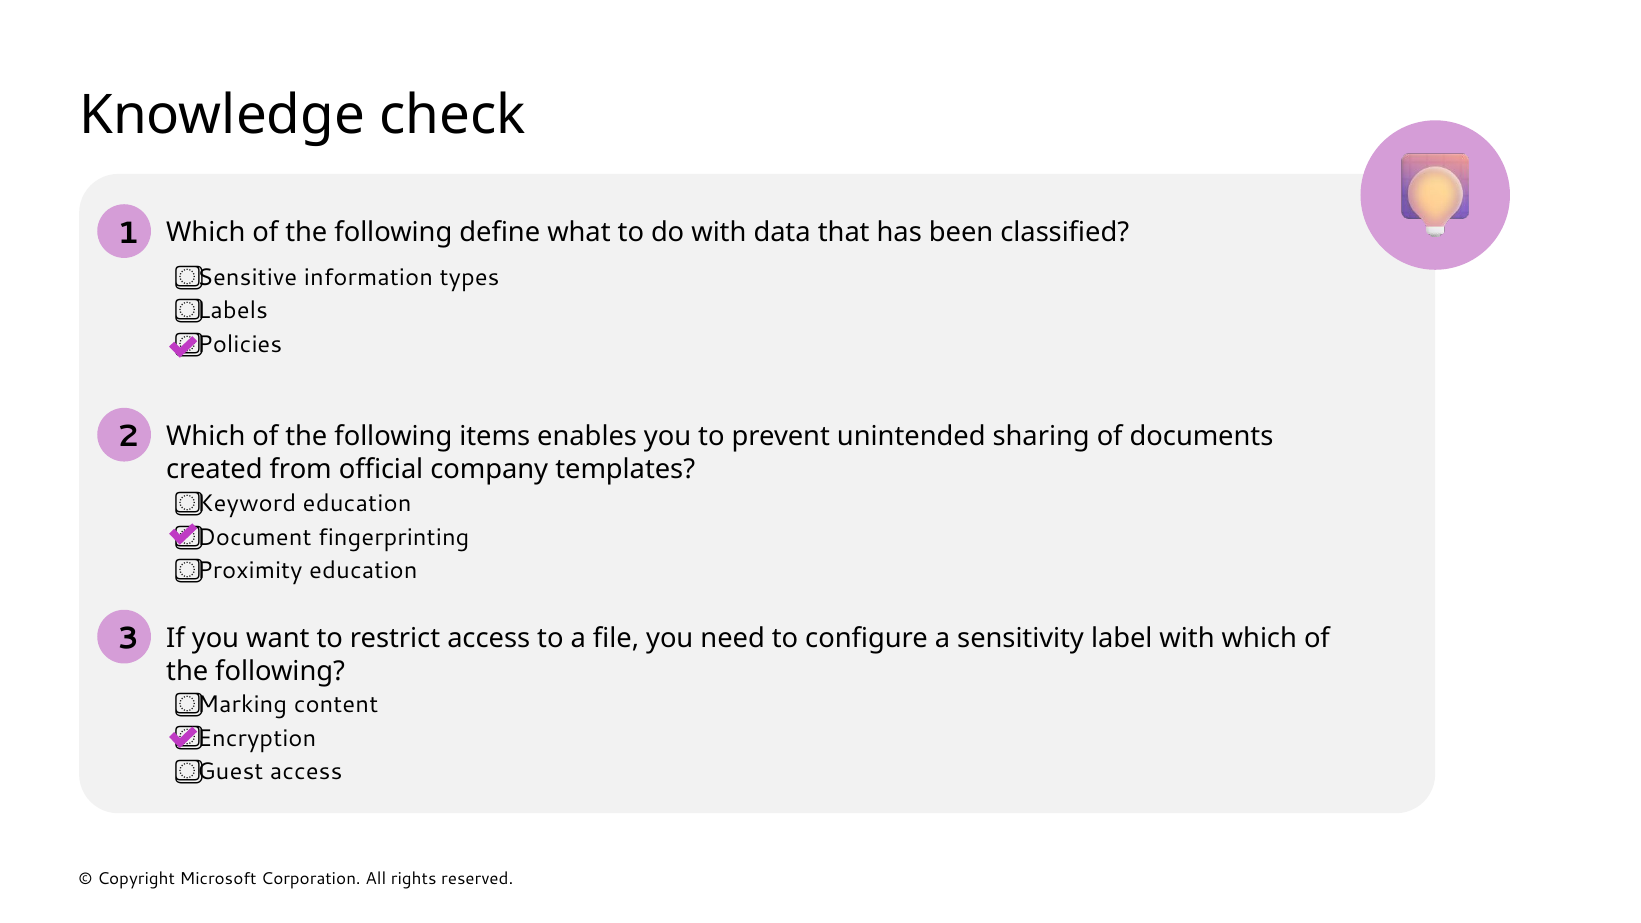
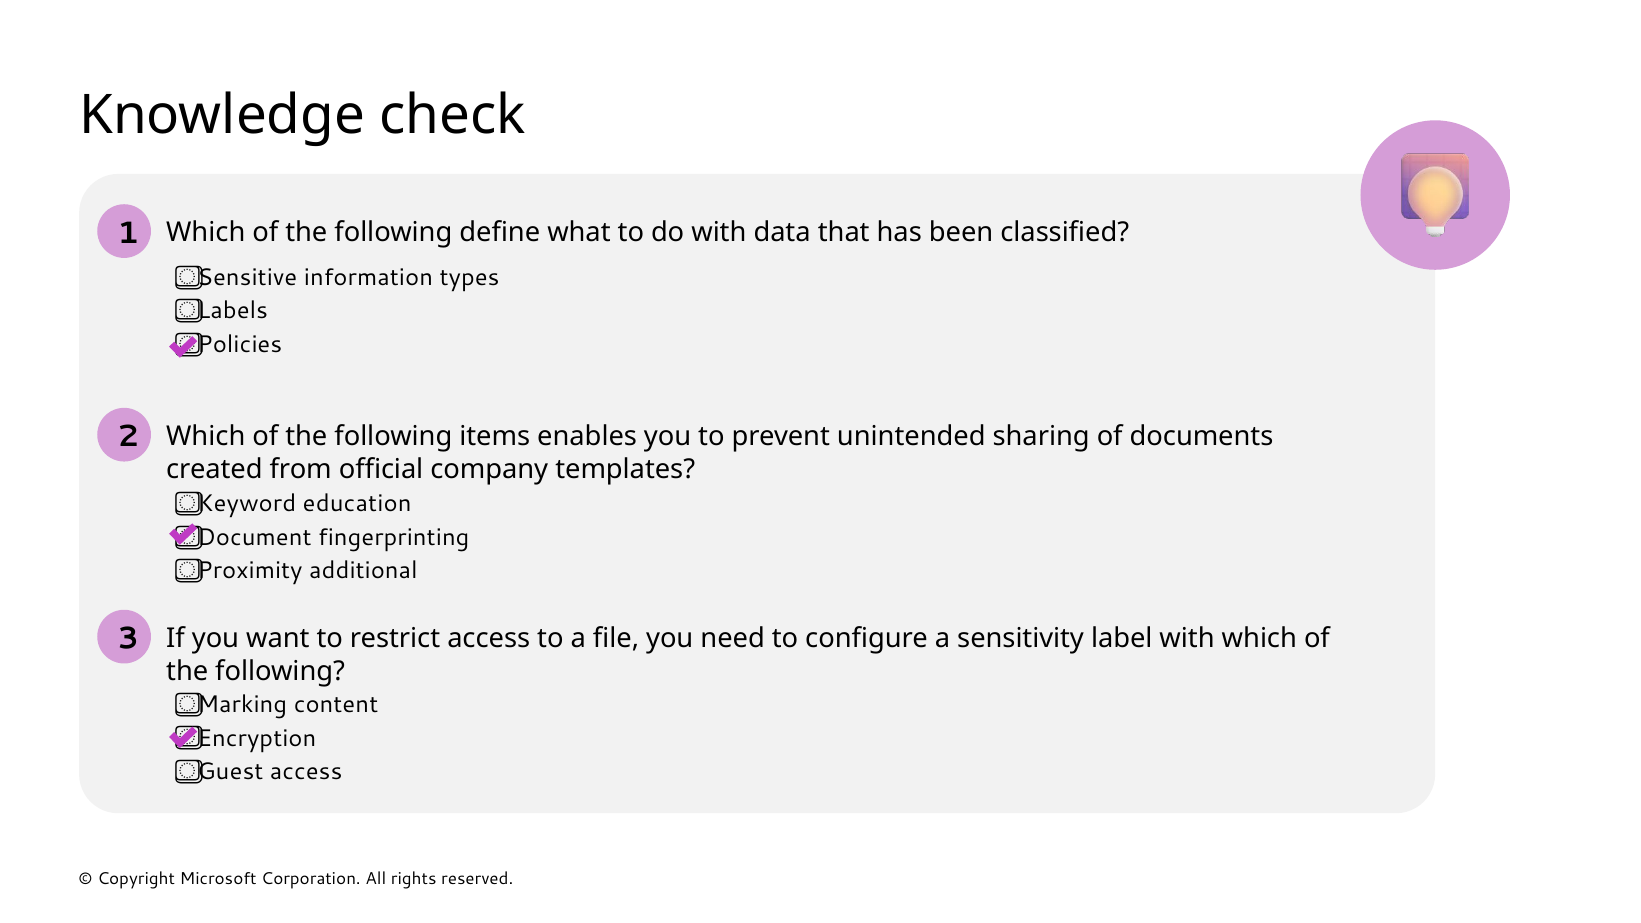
education at (363, 571): education -> additional
